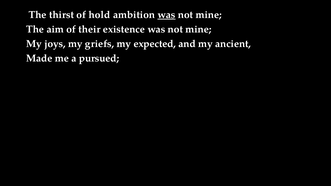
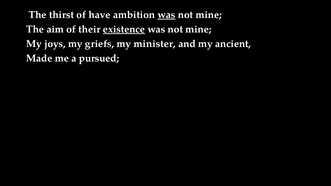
hold: hold -> have
existence underline: none -> present
expected: expected -> minister
